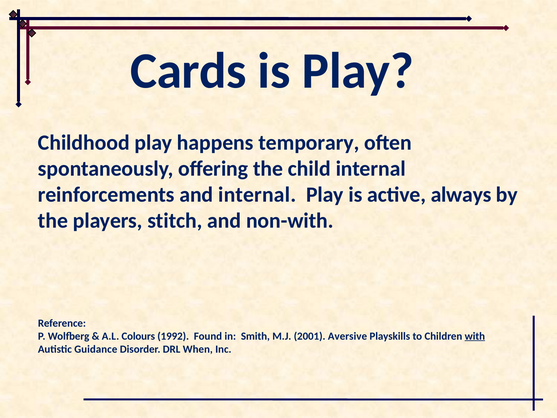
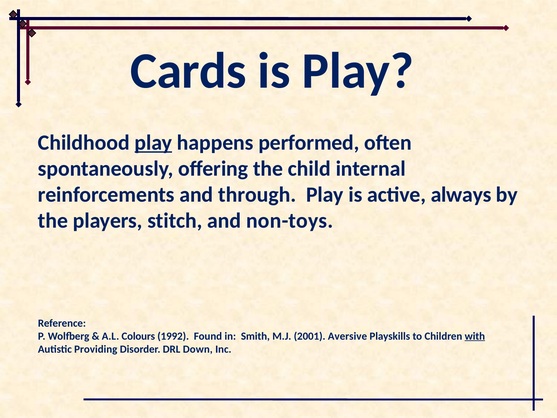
play at (153, 143) underline: none -> present
temporary: temporary -> performed
and internal: internal -> through
non-with: non-with -> non-toys
Guidance: Guidance -> Providing
When: When -> Down
